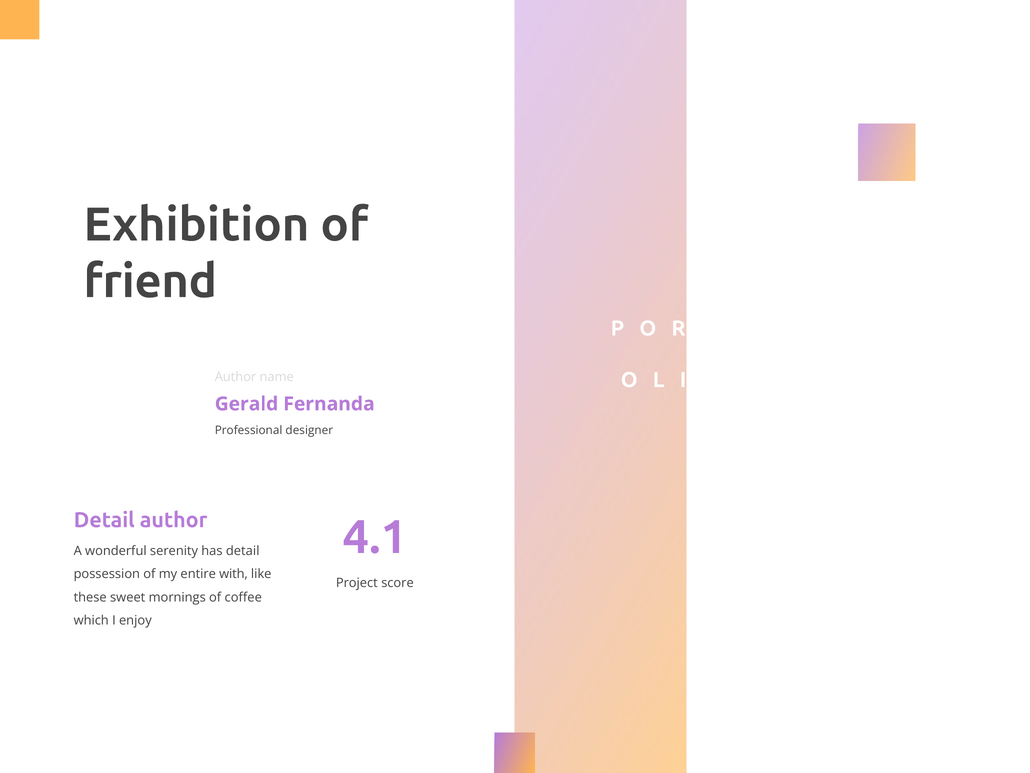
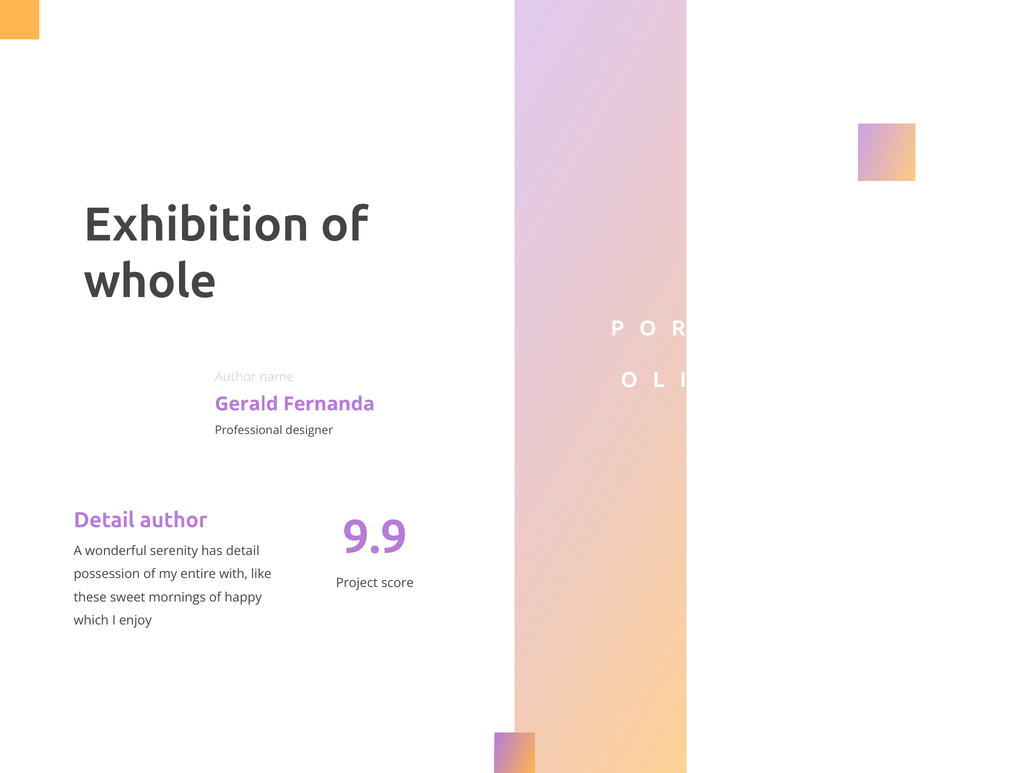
friend: friend -> whole
4.1: 4.1 -> 9.9
coffee: coffee -> happy
